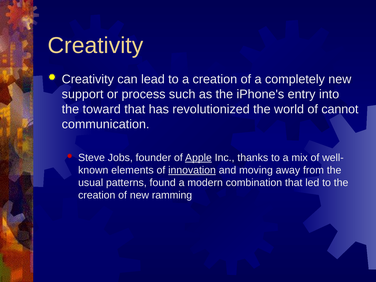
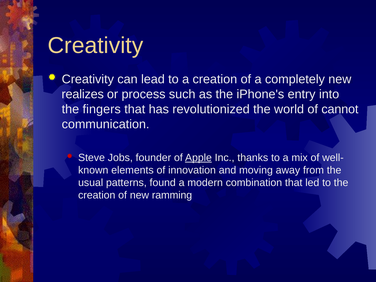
support: support -> realizes
toward: toward -> fingers
innovation underline: present -> none
